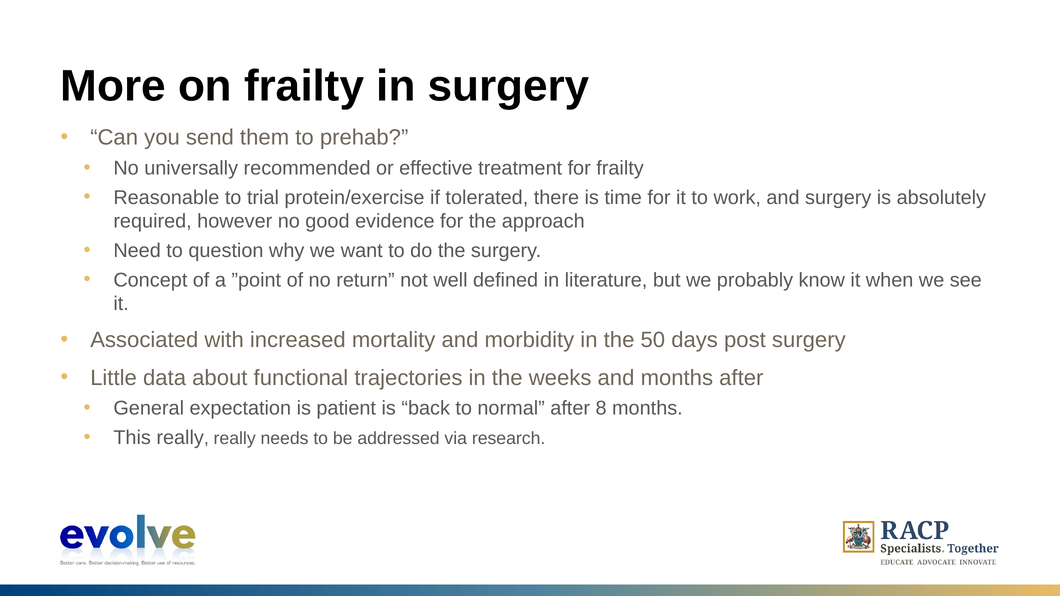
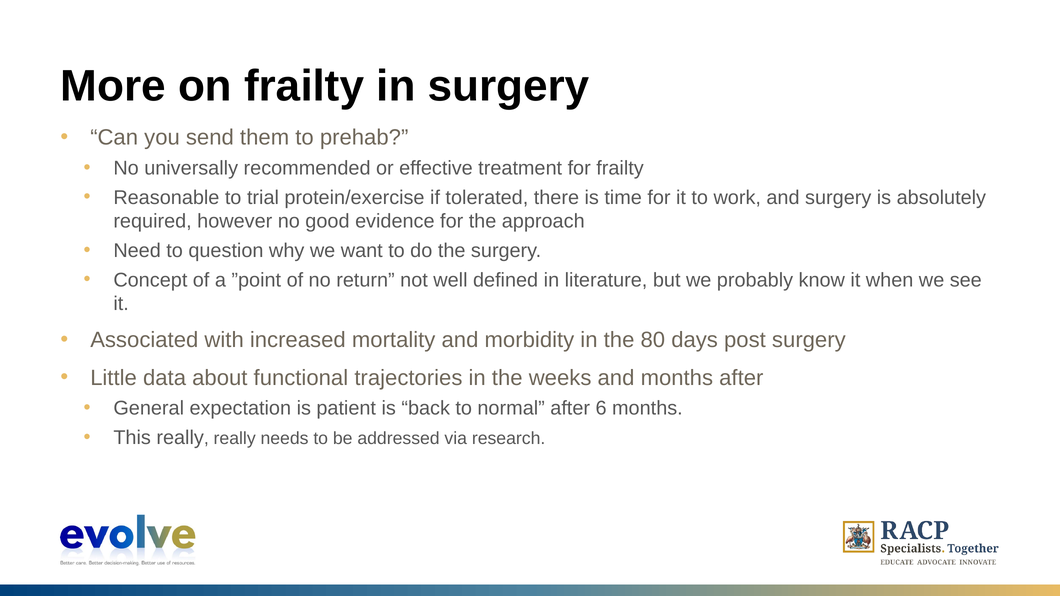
50: 50 -> 80
8: 8 -> 6
